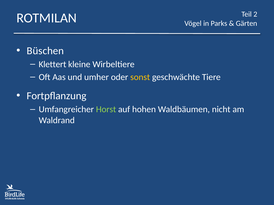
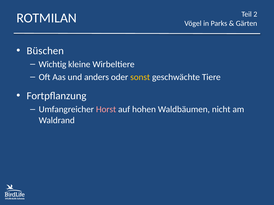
Klettert: Klettert -> Wichtig
umher: umher -> anders
Horst colour: light green -> pink
